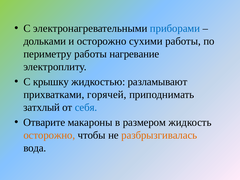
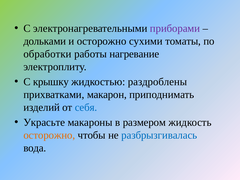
приборами colour: blue -> purple
сухими работы: работы -> томаты
периметру: периметру -> обработки
разламывают: разламывают -> раздроблены
горячей: горячей -> макарон
затхлый: затхлый -> изделий
Отварите: Отварите -> Украсьте
разбрызгивалась colour: orange -> blue
